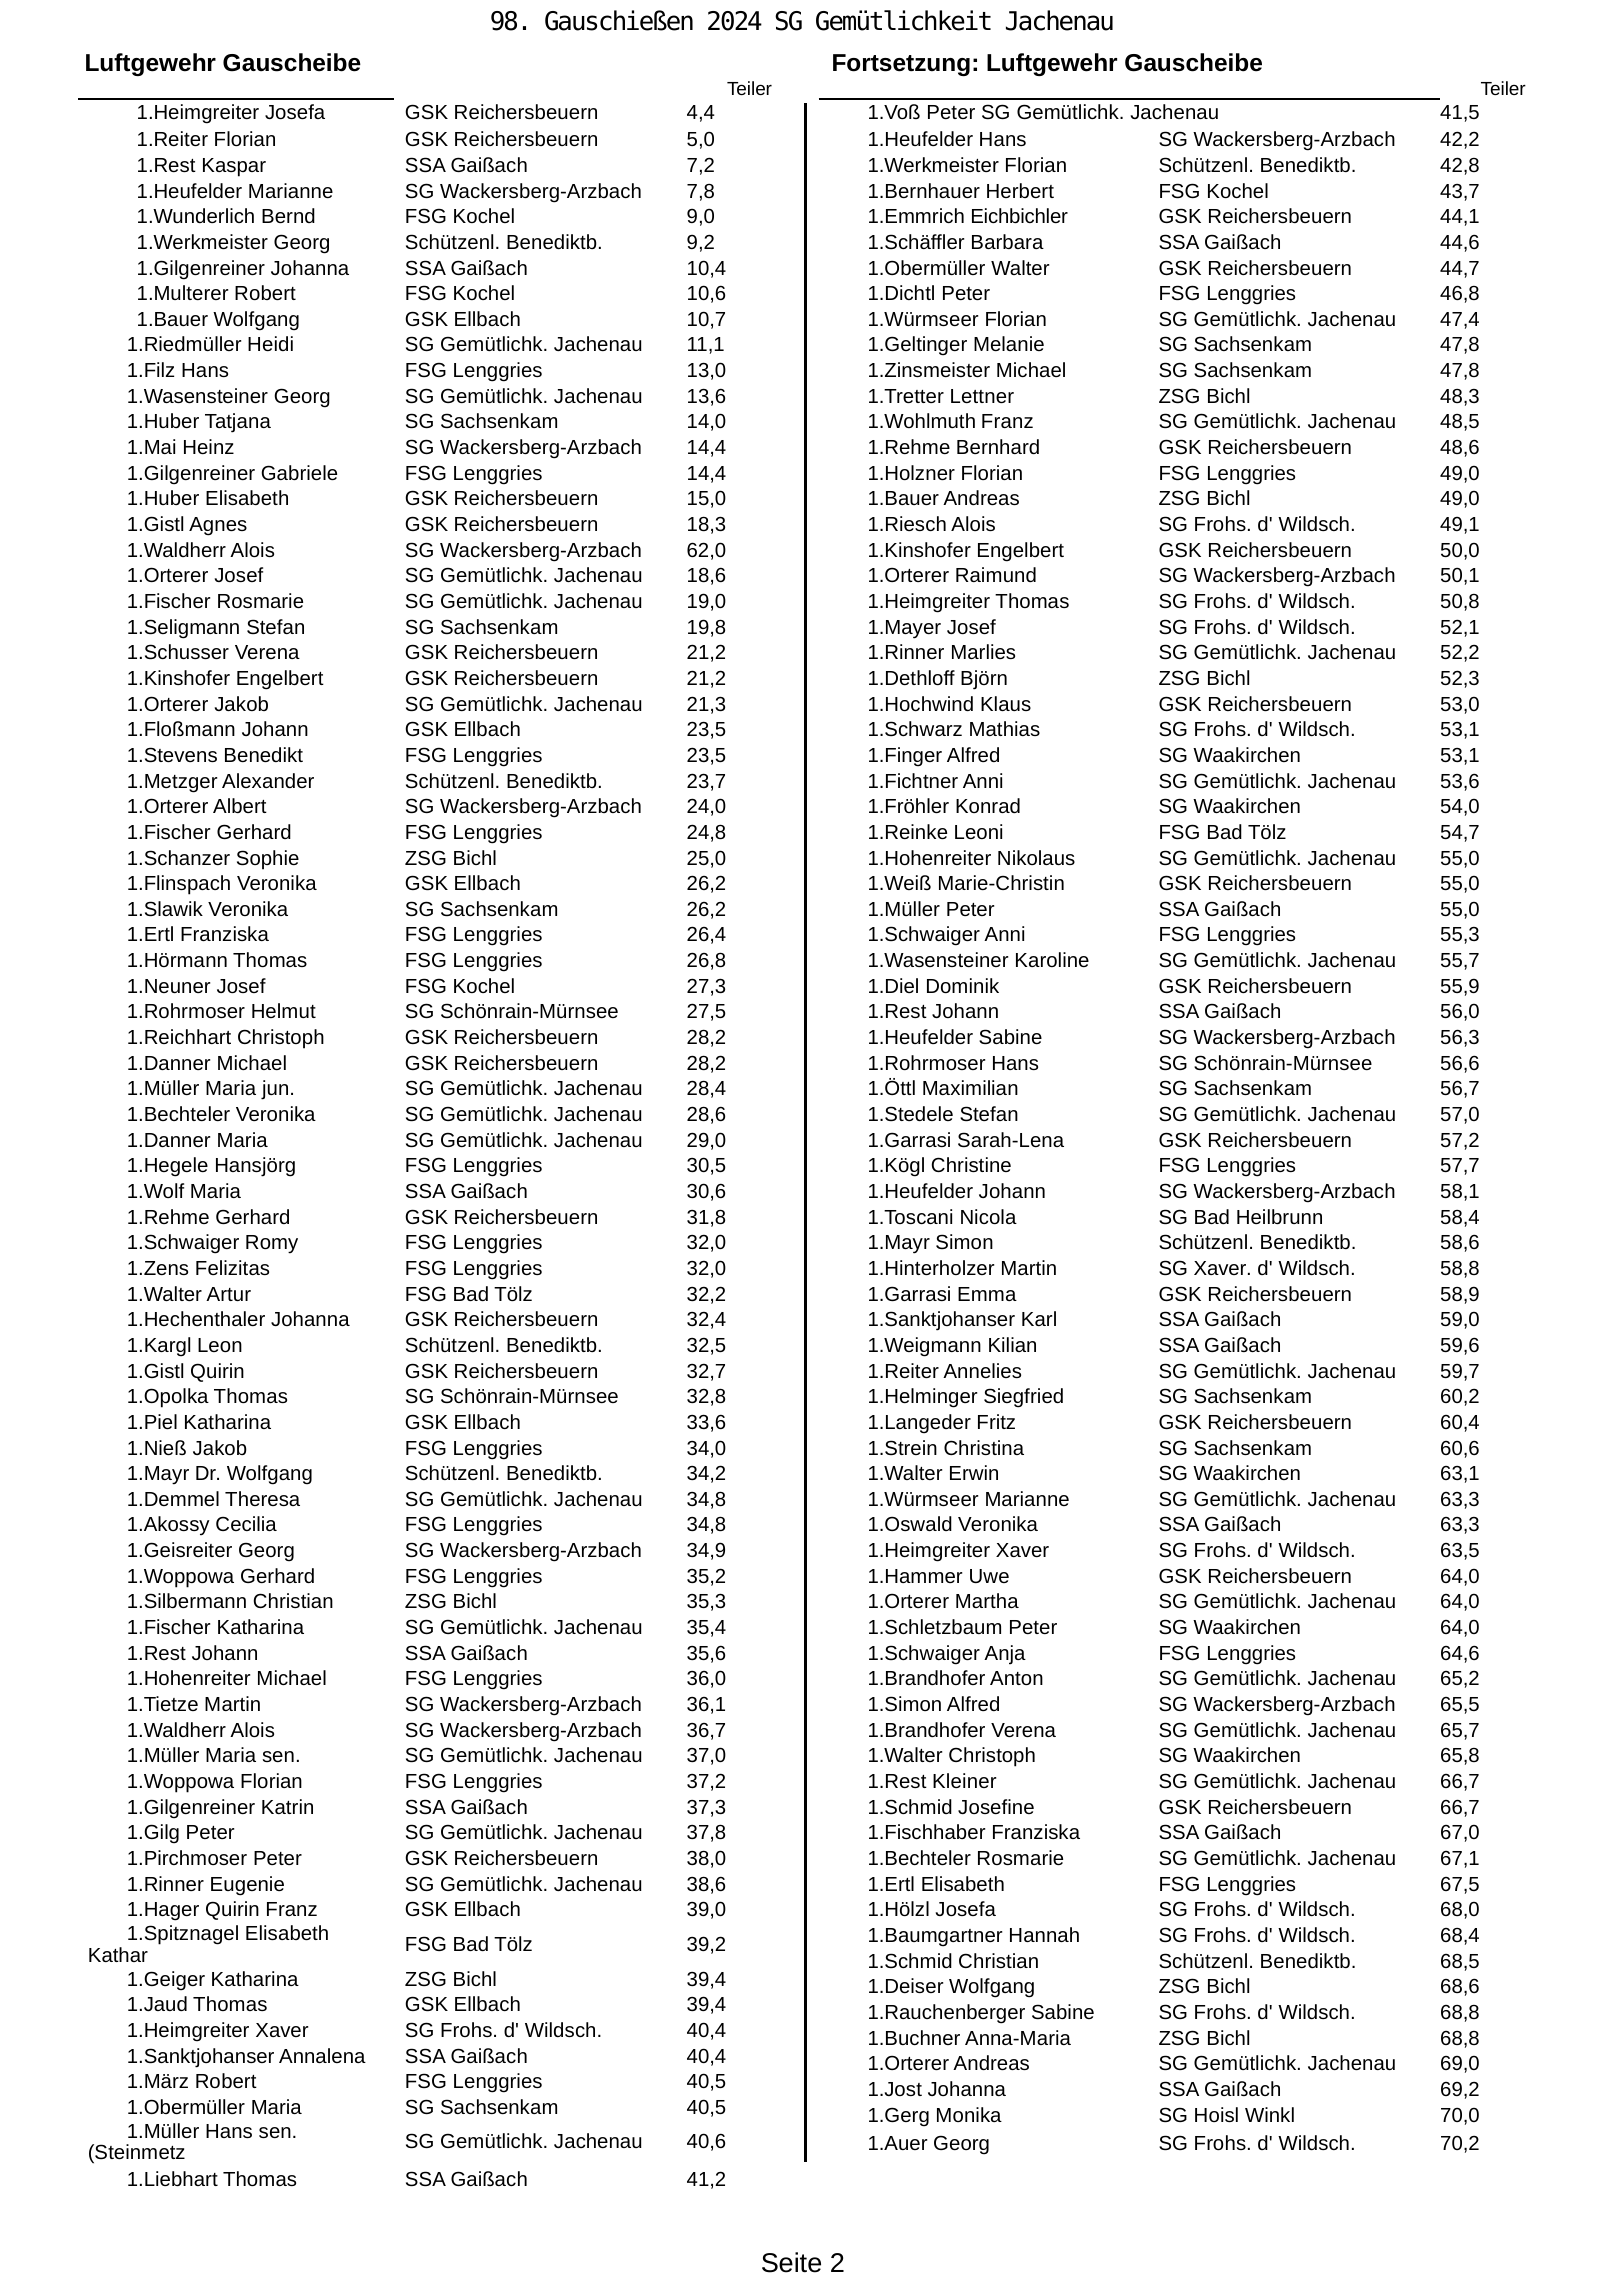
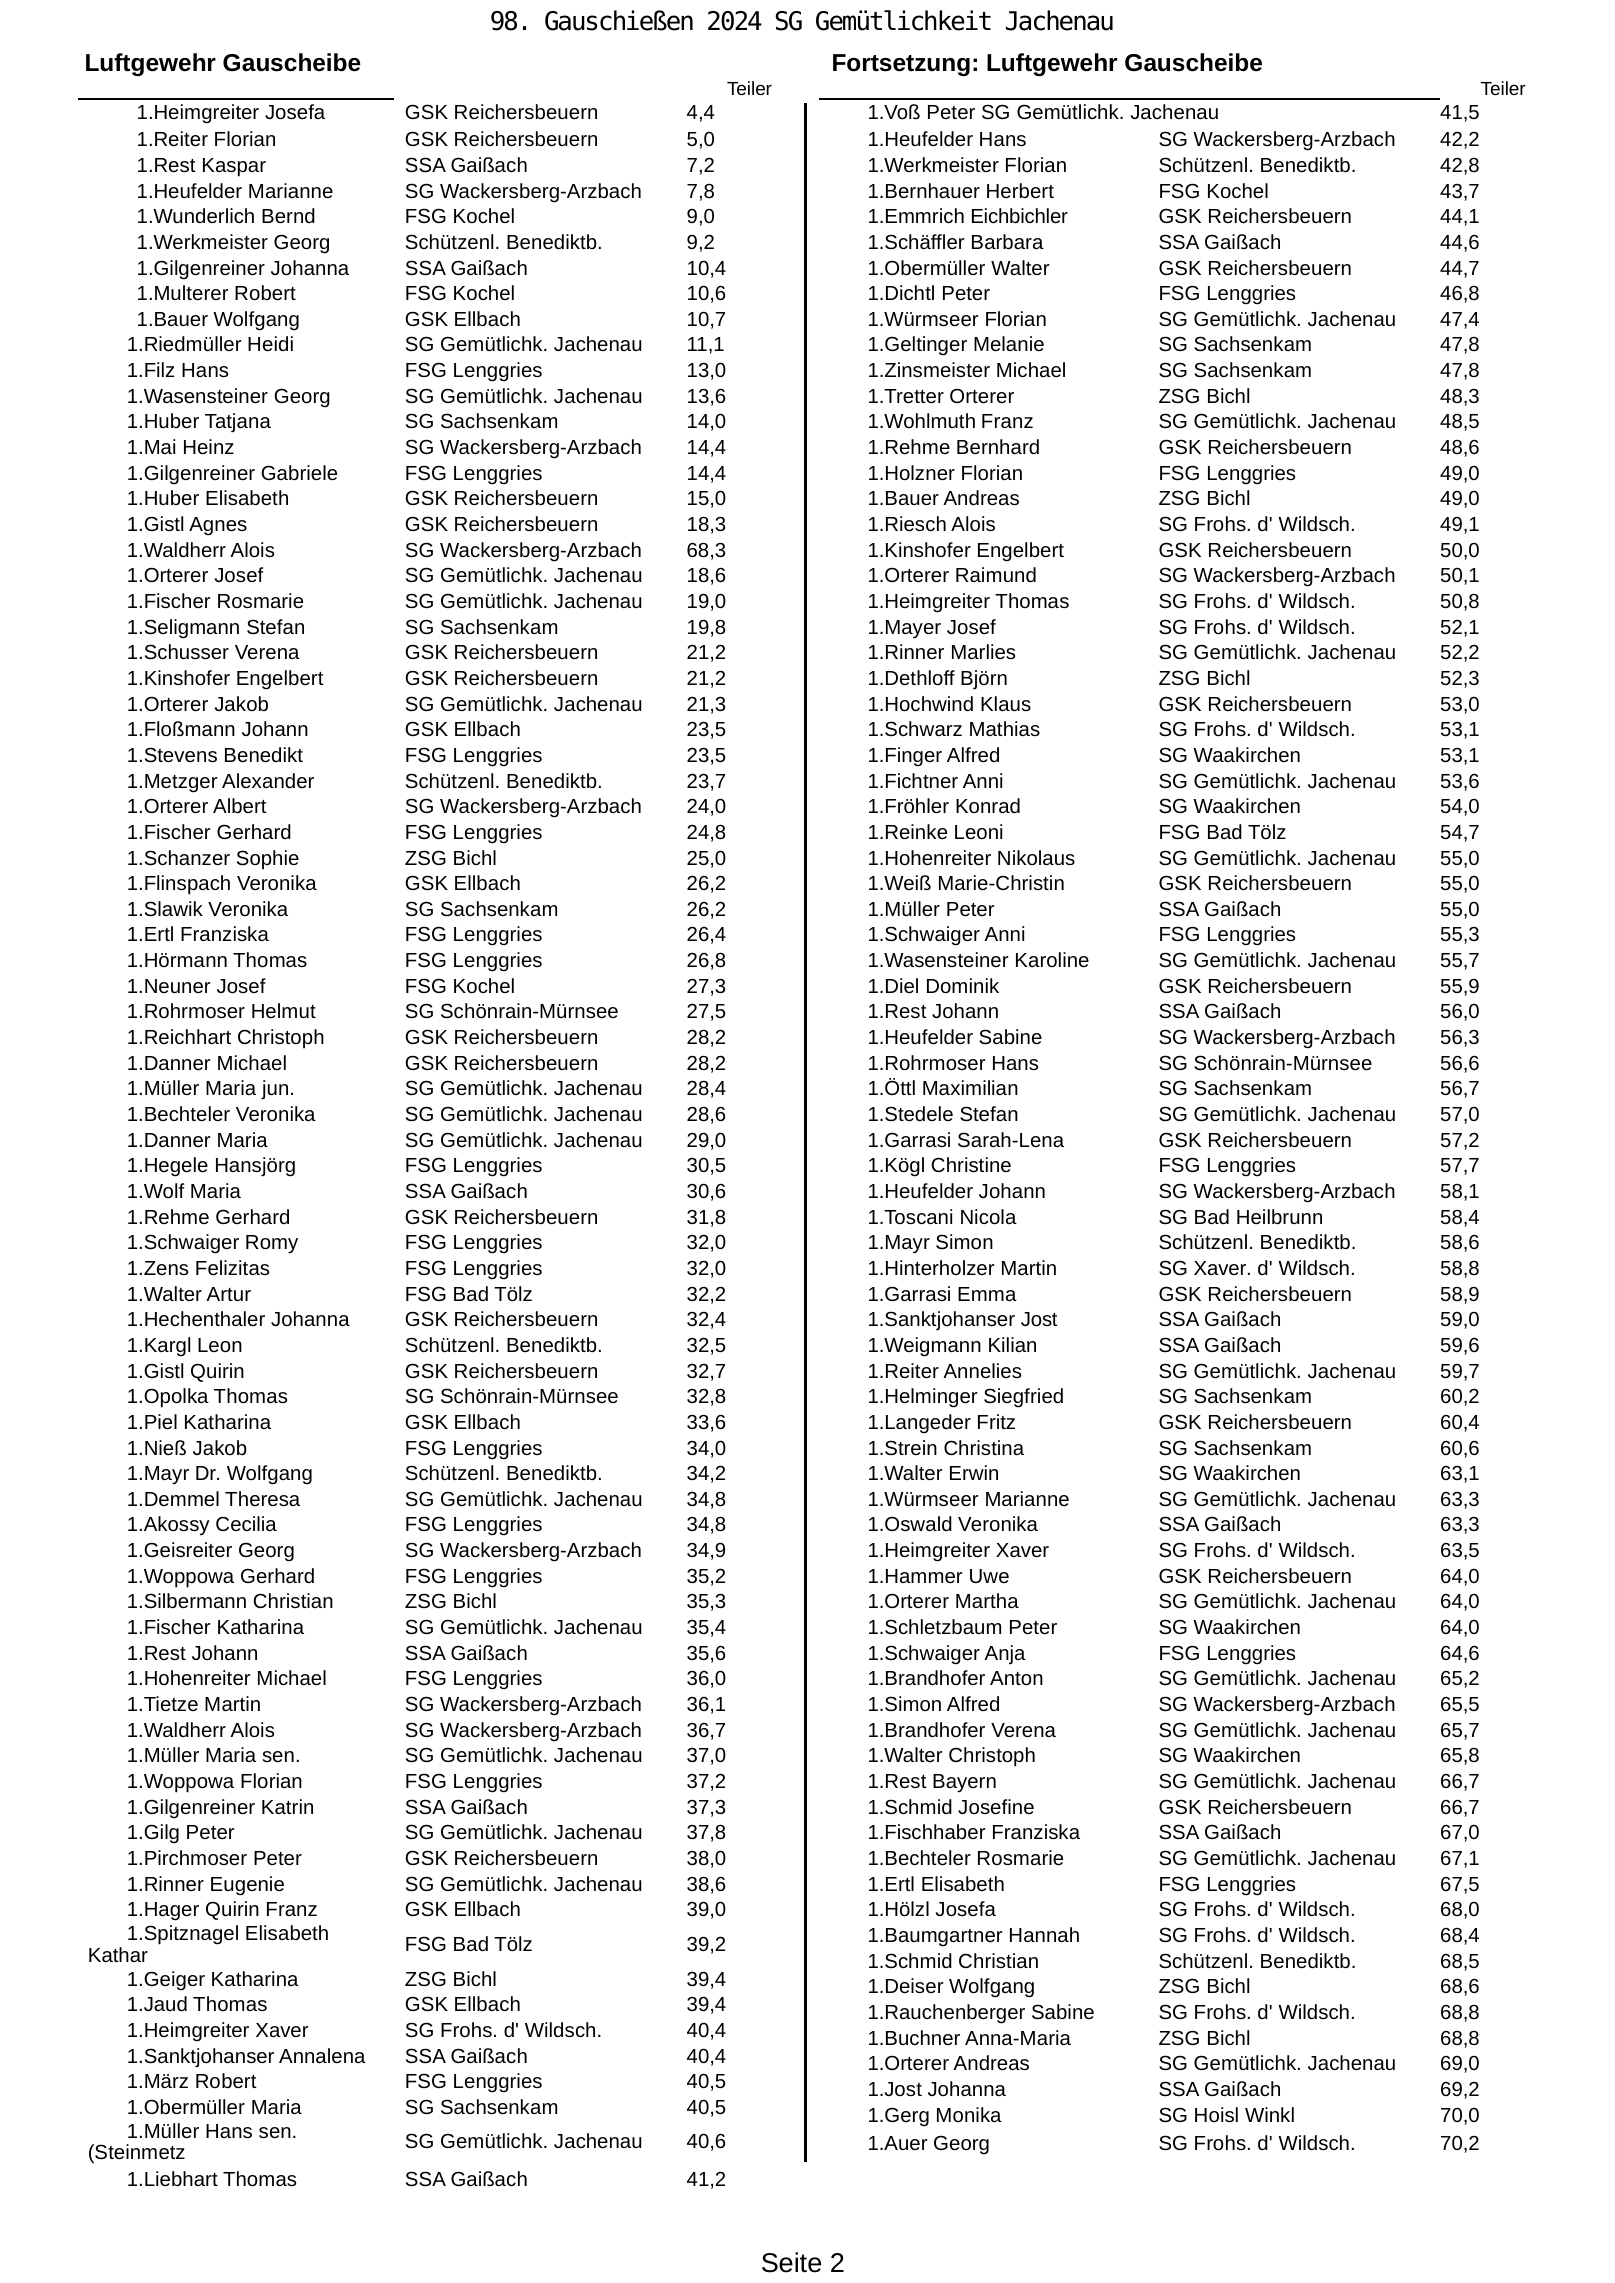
Lettner: Lettner -> Orterer
62,0: 62,0 -> 68,3
Karl: Karl -> Jost
Kleiner: Kleiner -> Bayern
